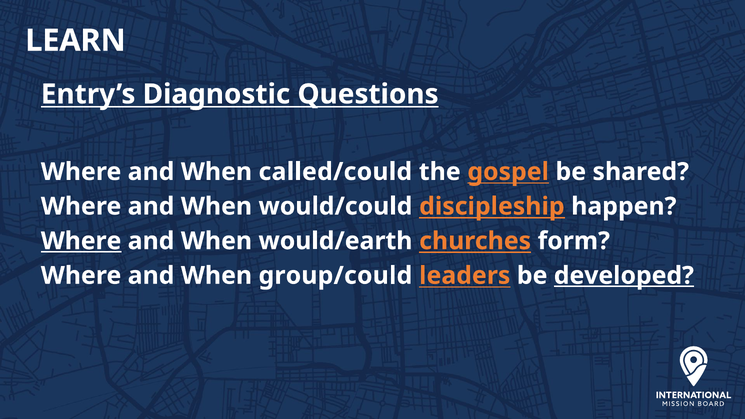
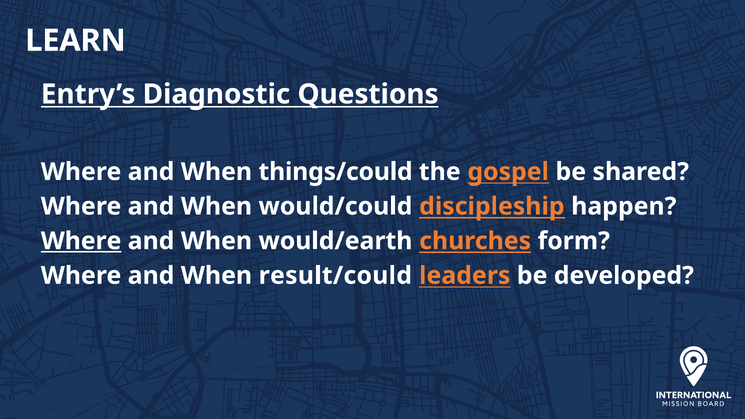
called/could: called/could -> things/could
group/could: group/could -> result/could
developed underline: present -> none
